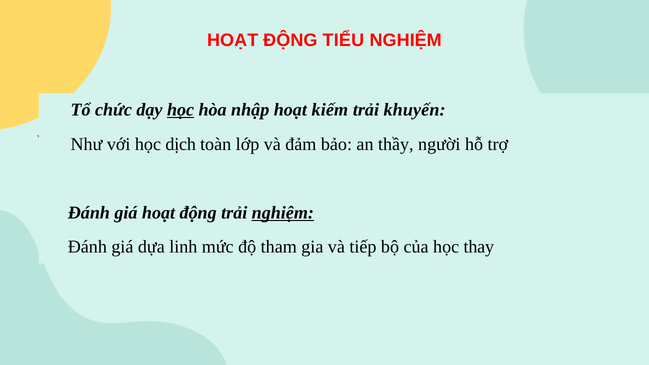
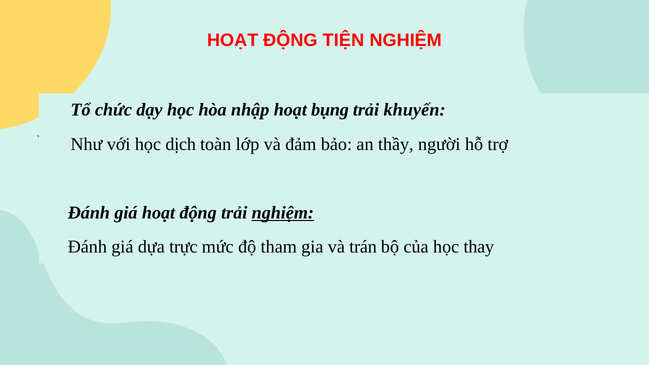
TIỂU: TIỂU -> TIỆN
học at (181, 110) underline: present -> none
kiếm: kiếm -> bụng
linh: linh -> trực
tiếp: tiếp -> trán
